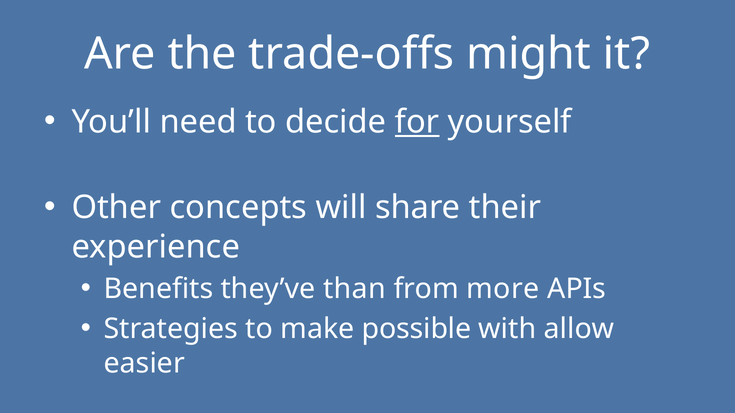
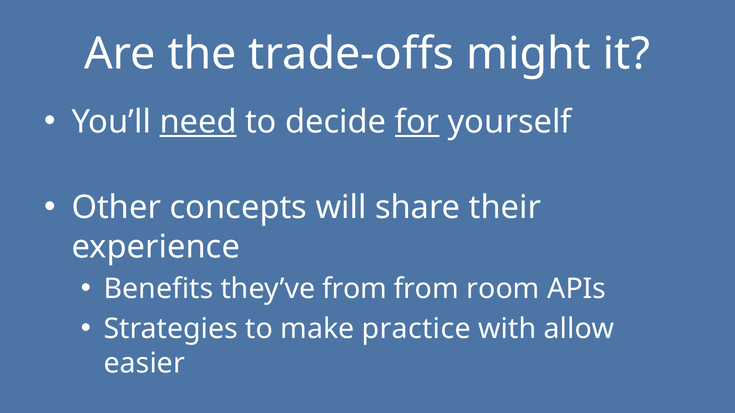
need underline: none -> present
they’ve than: than -> from
more: more -> room
possible: possible -> practice
